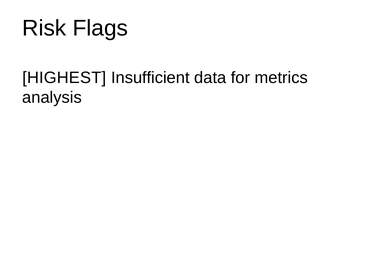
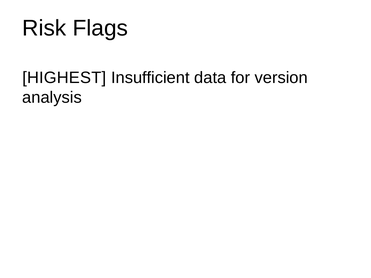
metrics: metrics -> version
